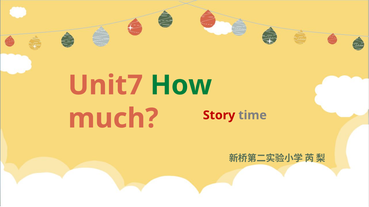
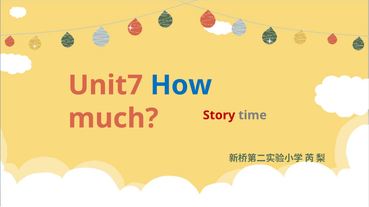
How colour: green -> blue
